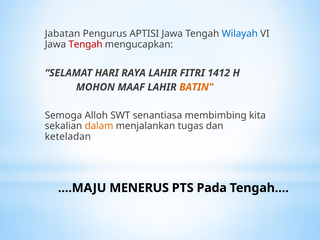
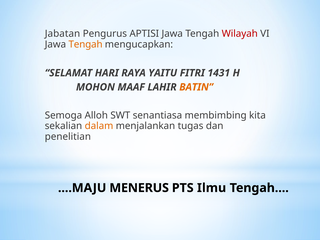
Wilayah colour: blue -> red
Tengah at (86, 44) colour: red -> orange
RAYA LAHIR: LAHIR -> YAITU
1412: 1412 -> 1431
keteladan: keteladan -> penelitian
Pada: Pada -> Ilmu
